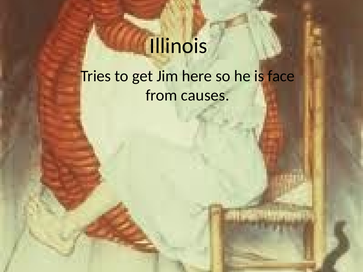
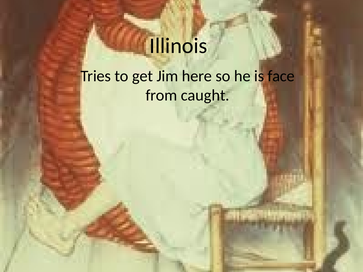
causes: causes -> caught
